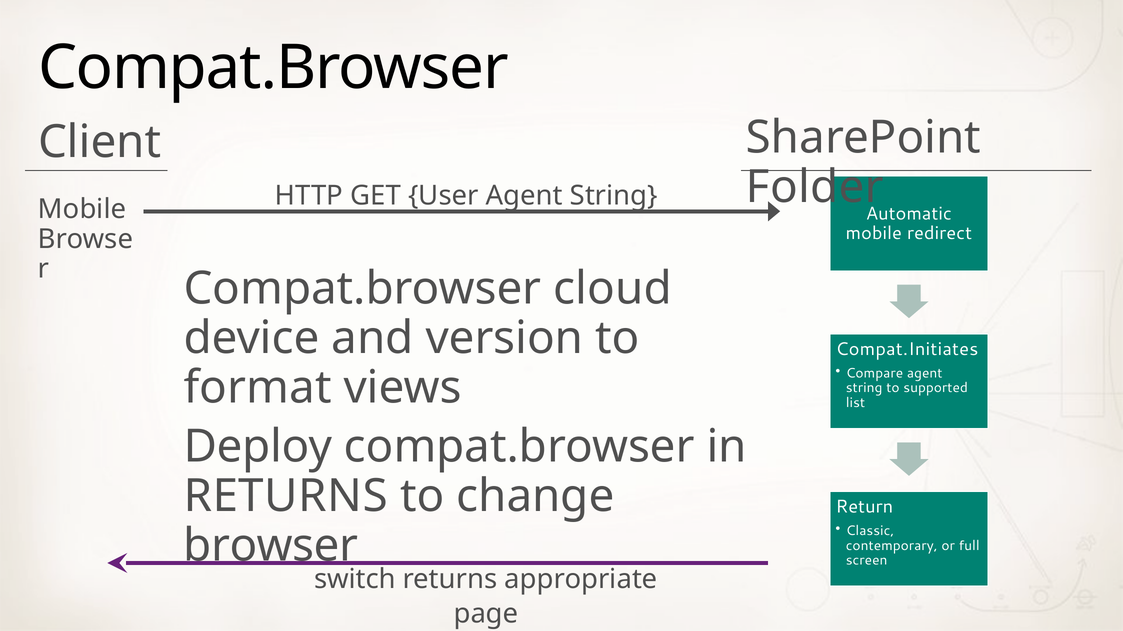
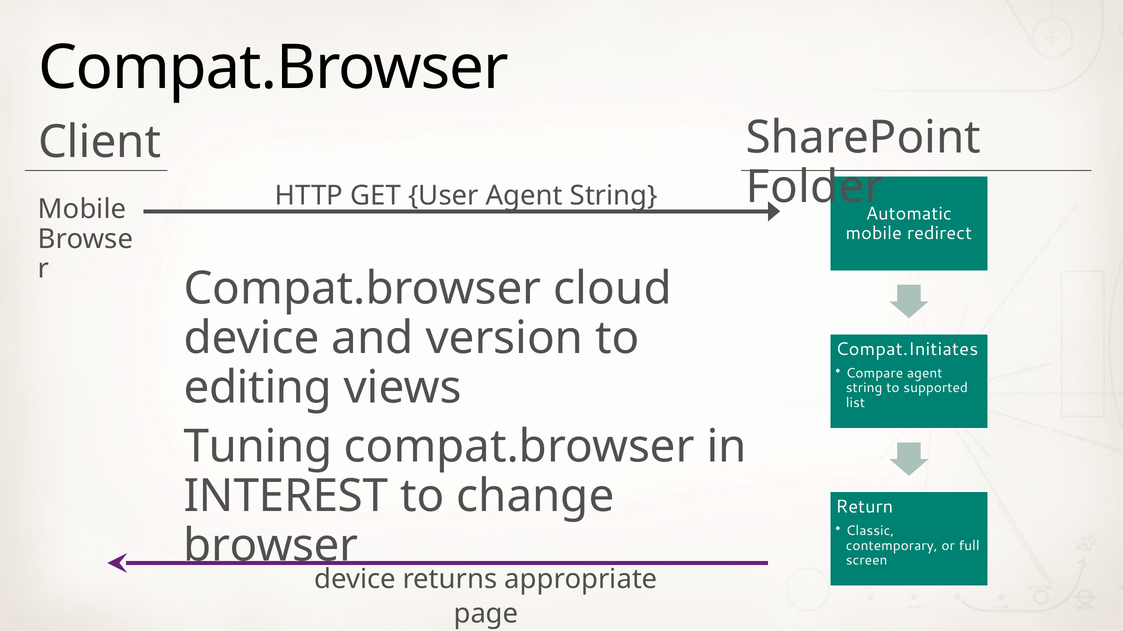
format: format -> editing
Deploy: Deploy -> Tuning
RETURNS at (286, 496): RETURNS -> INTEREST
switch at (355, 580): switch -> device
